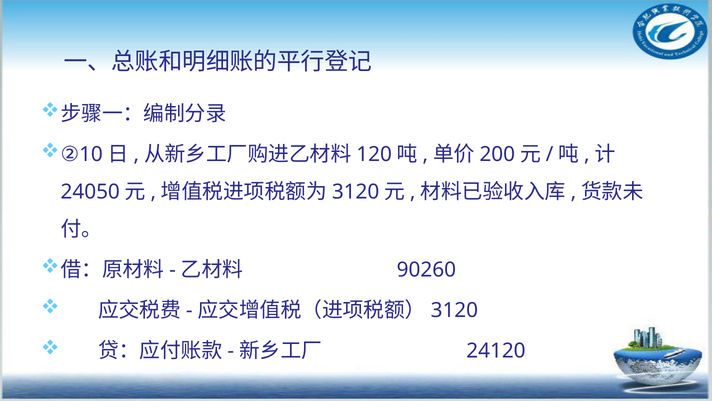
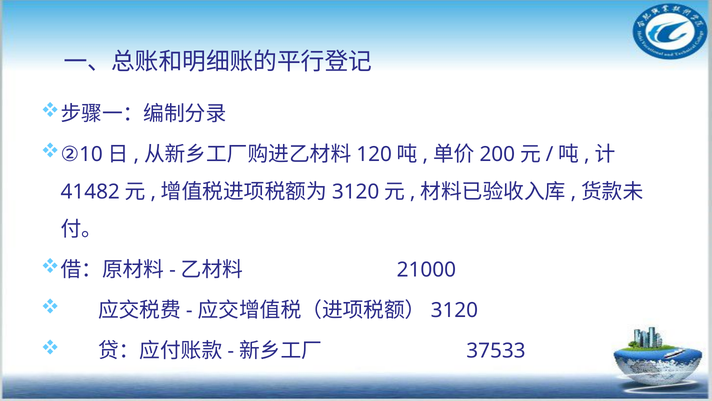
24050: 24050 -> 41482
90260: 90260 -> 21000
24120: 24120 -> 37533
